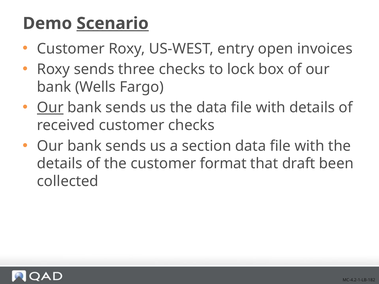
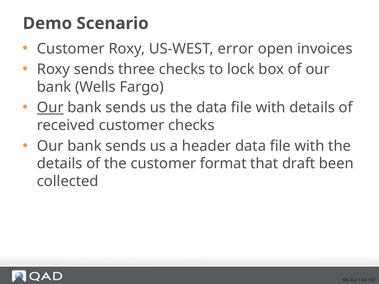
Scenario underline: present -> none
entry: entry -> error
section: section -> header
